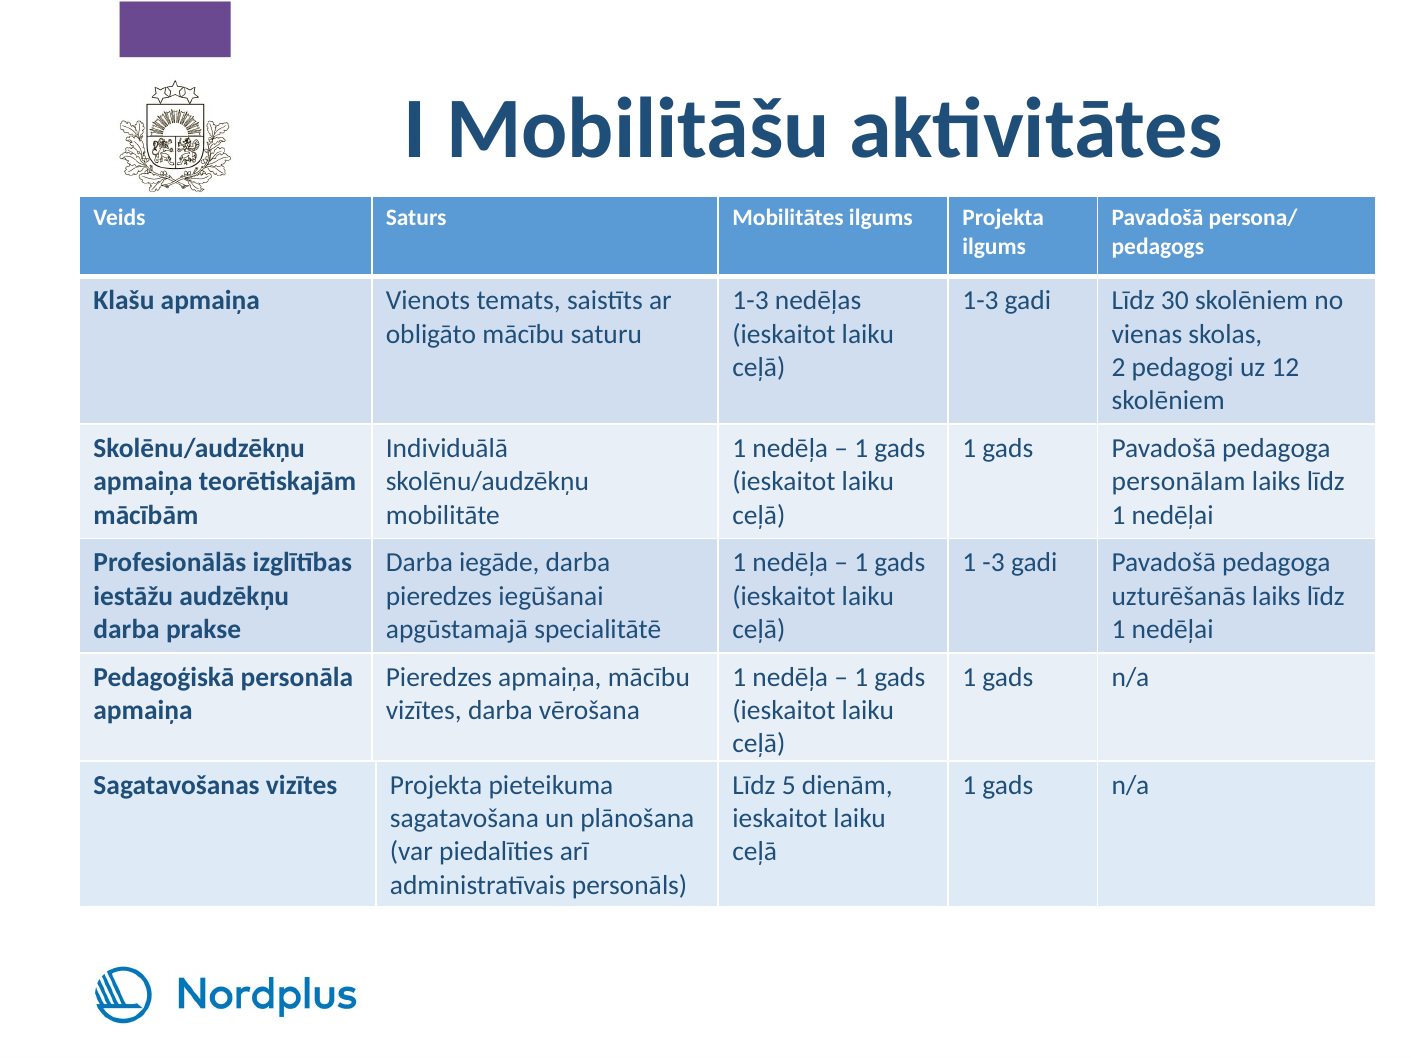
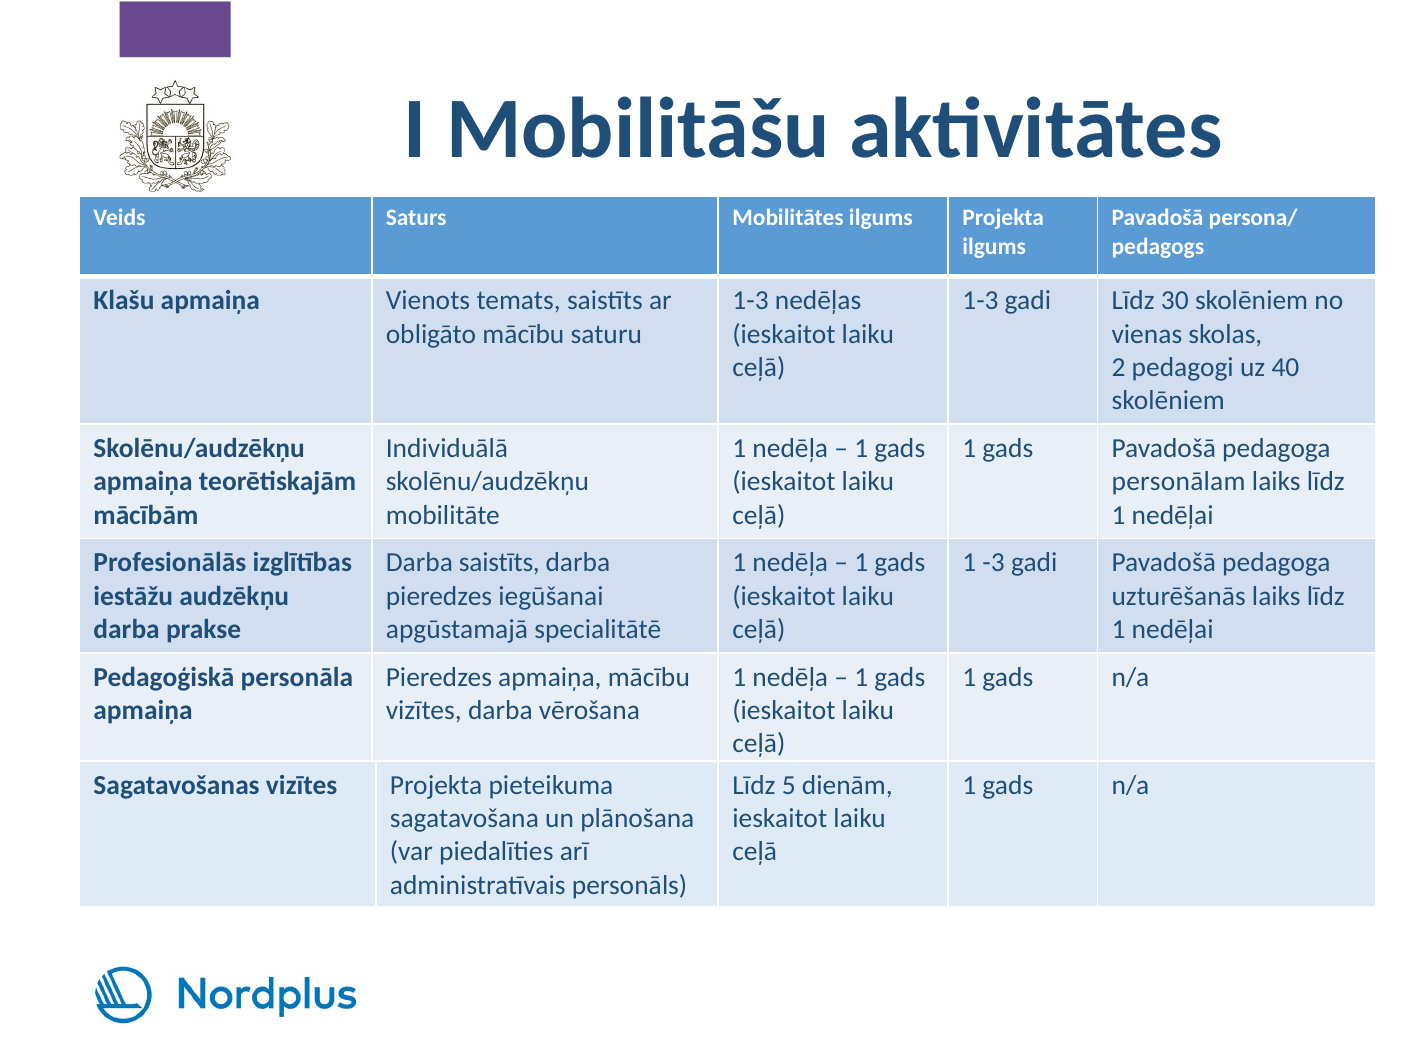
12: 12 -> 40
Darba iegāde: iegāde -> saistīts
